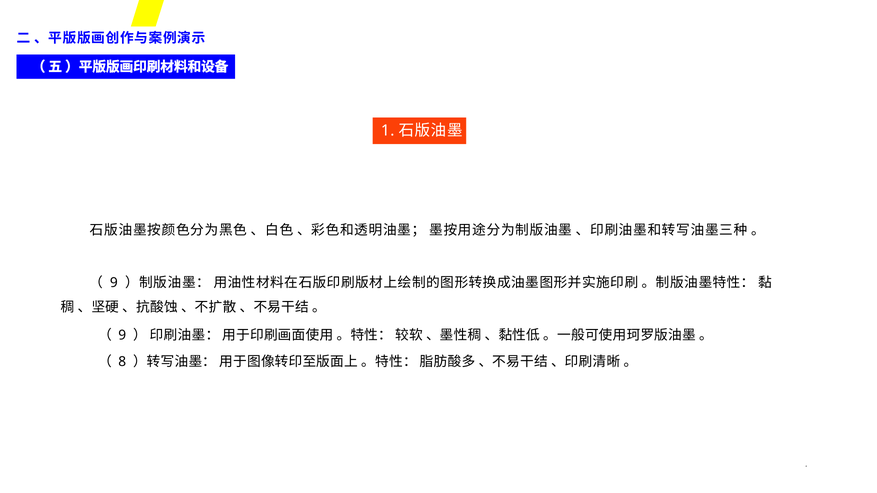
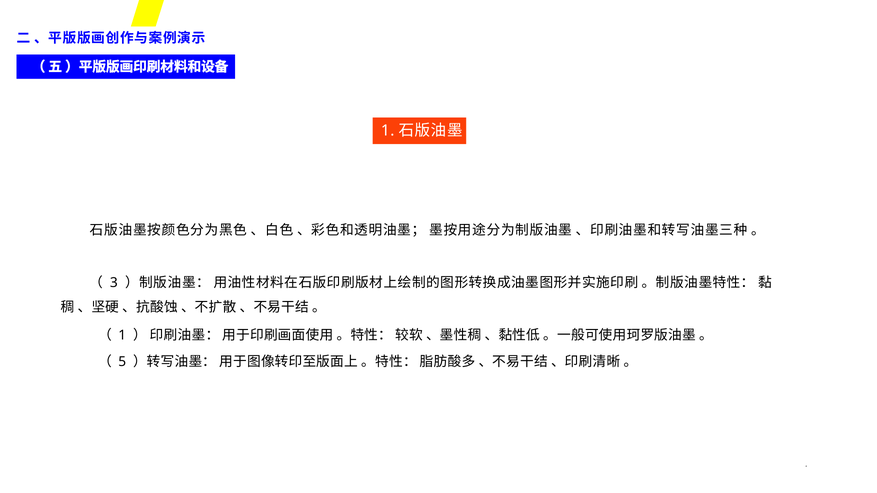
9 at (114, 283): 9 -> 3
9 at (122, 336): 9 -> 1
8: 8 -> 5
